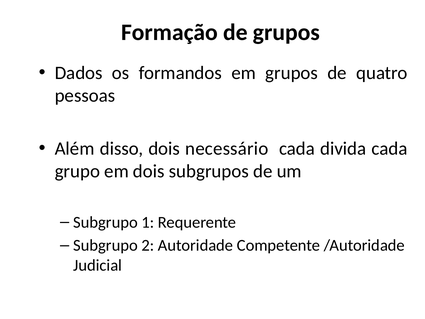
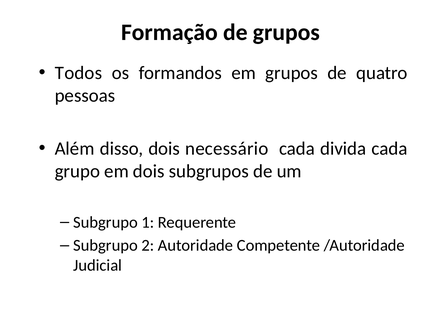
Dados: Dados -> Todos
